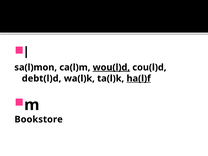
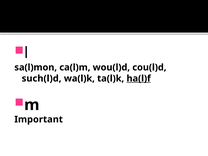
wou(l)d underline: present -> none
debt(l)d: debt(l)d -> such(l)d
Bookstore: Bookstore -> Important
